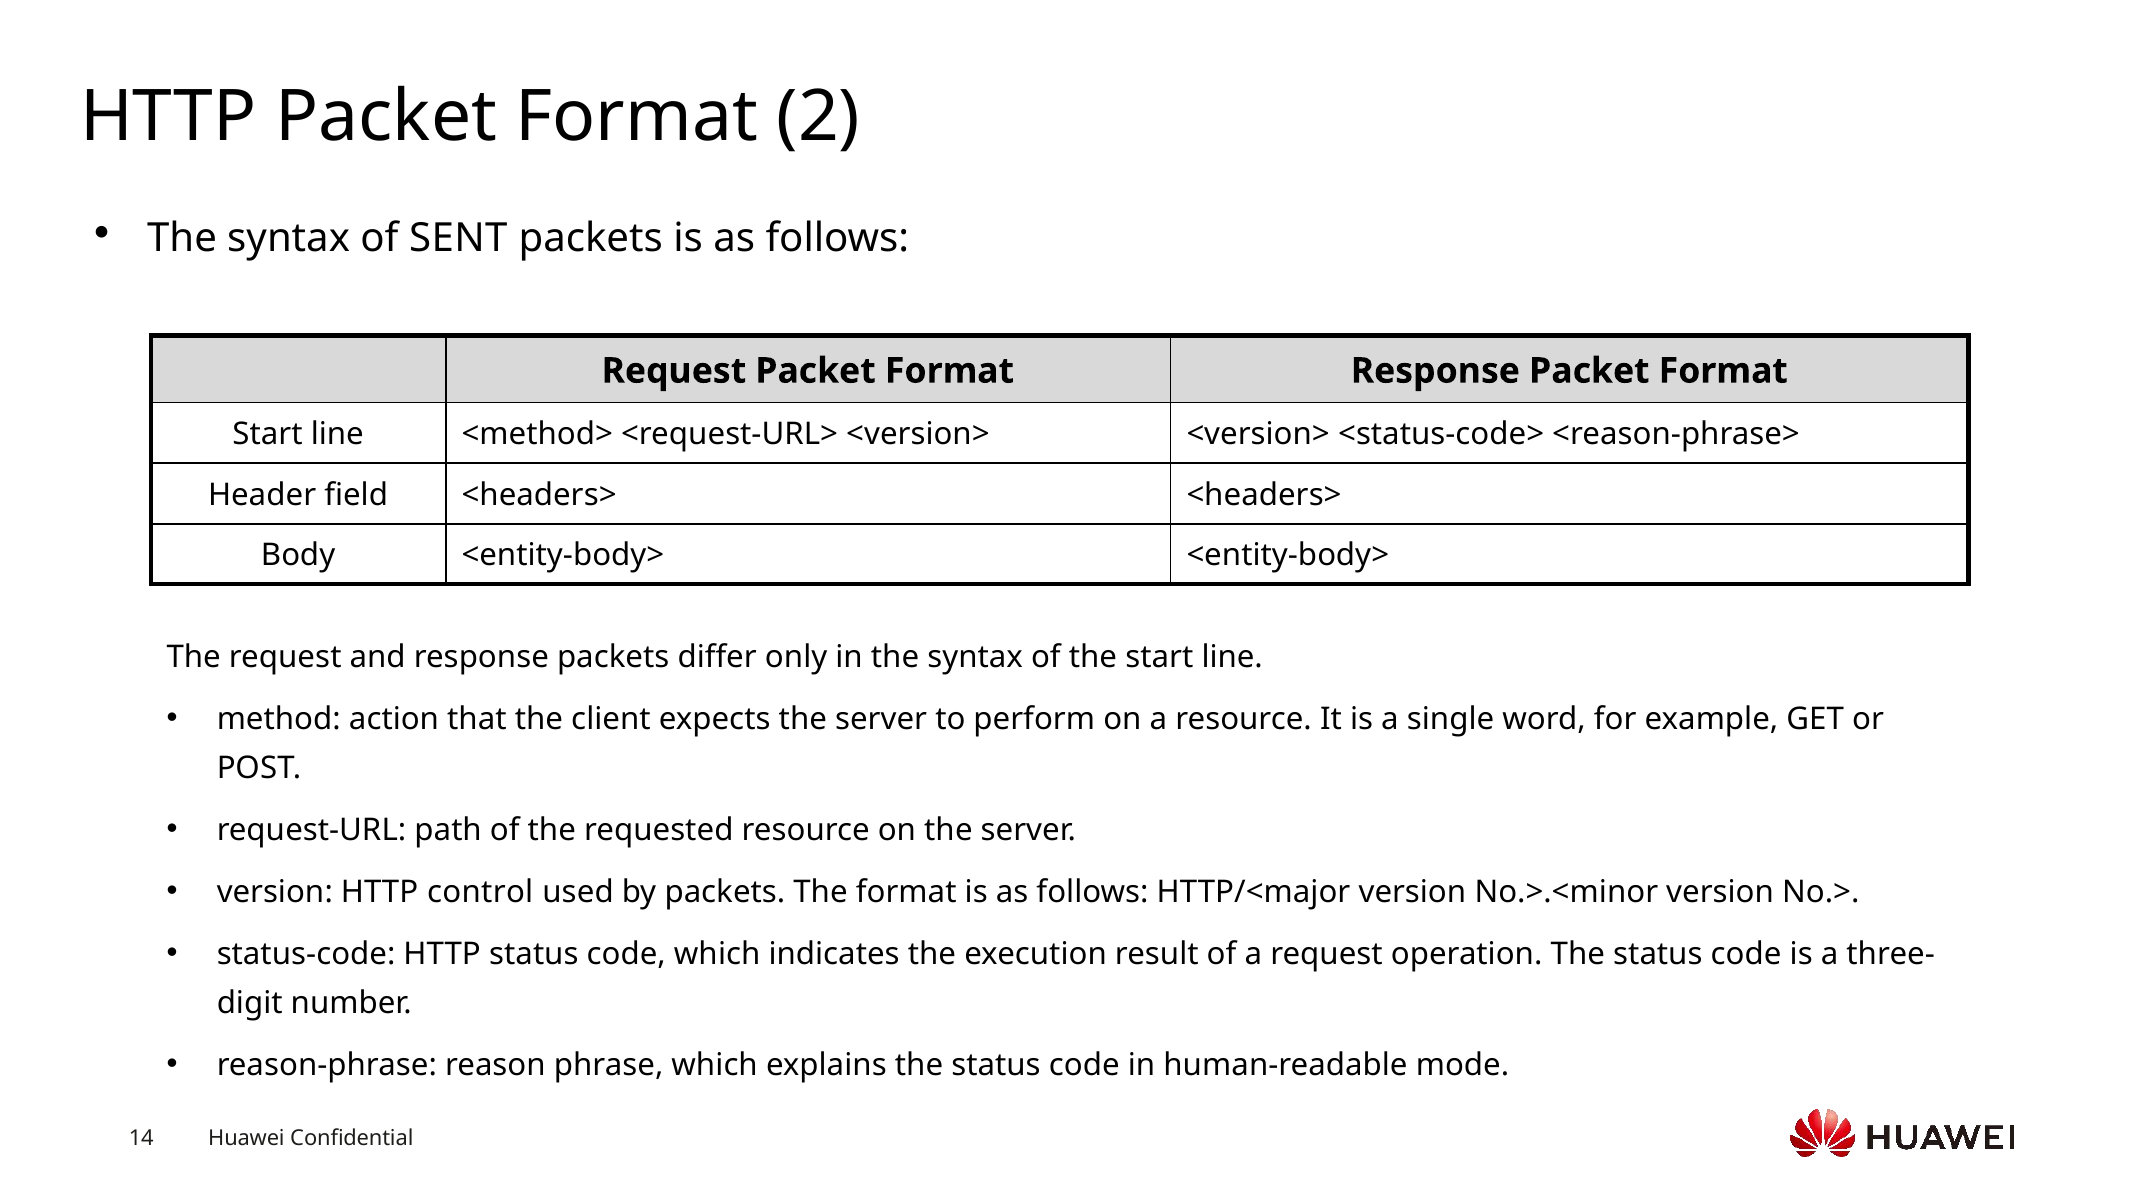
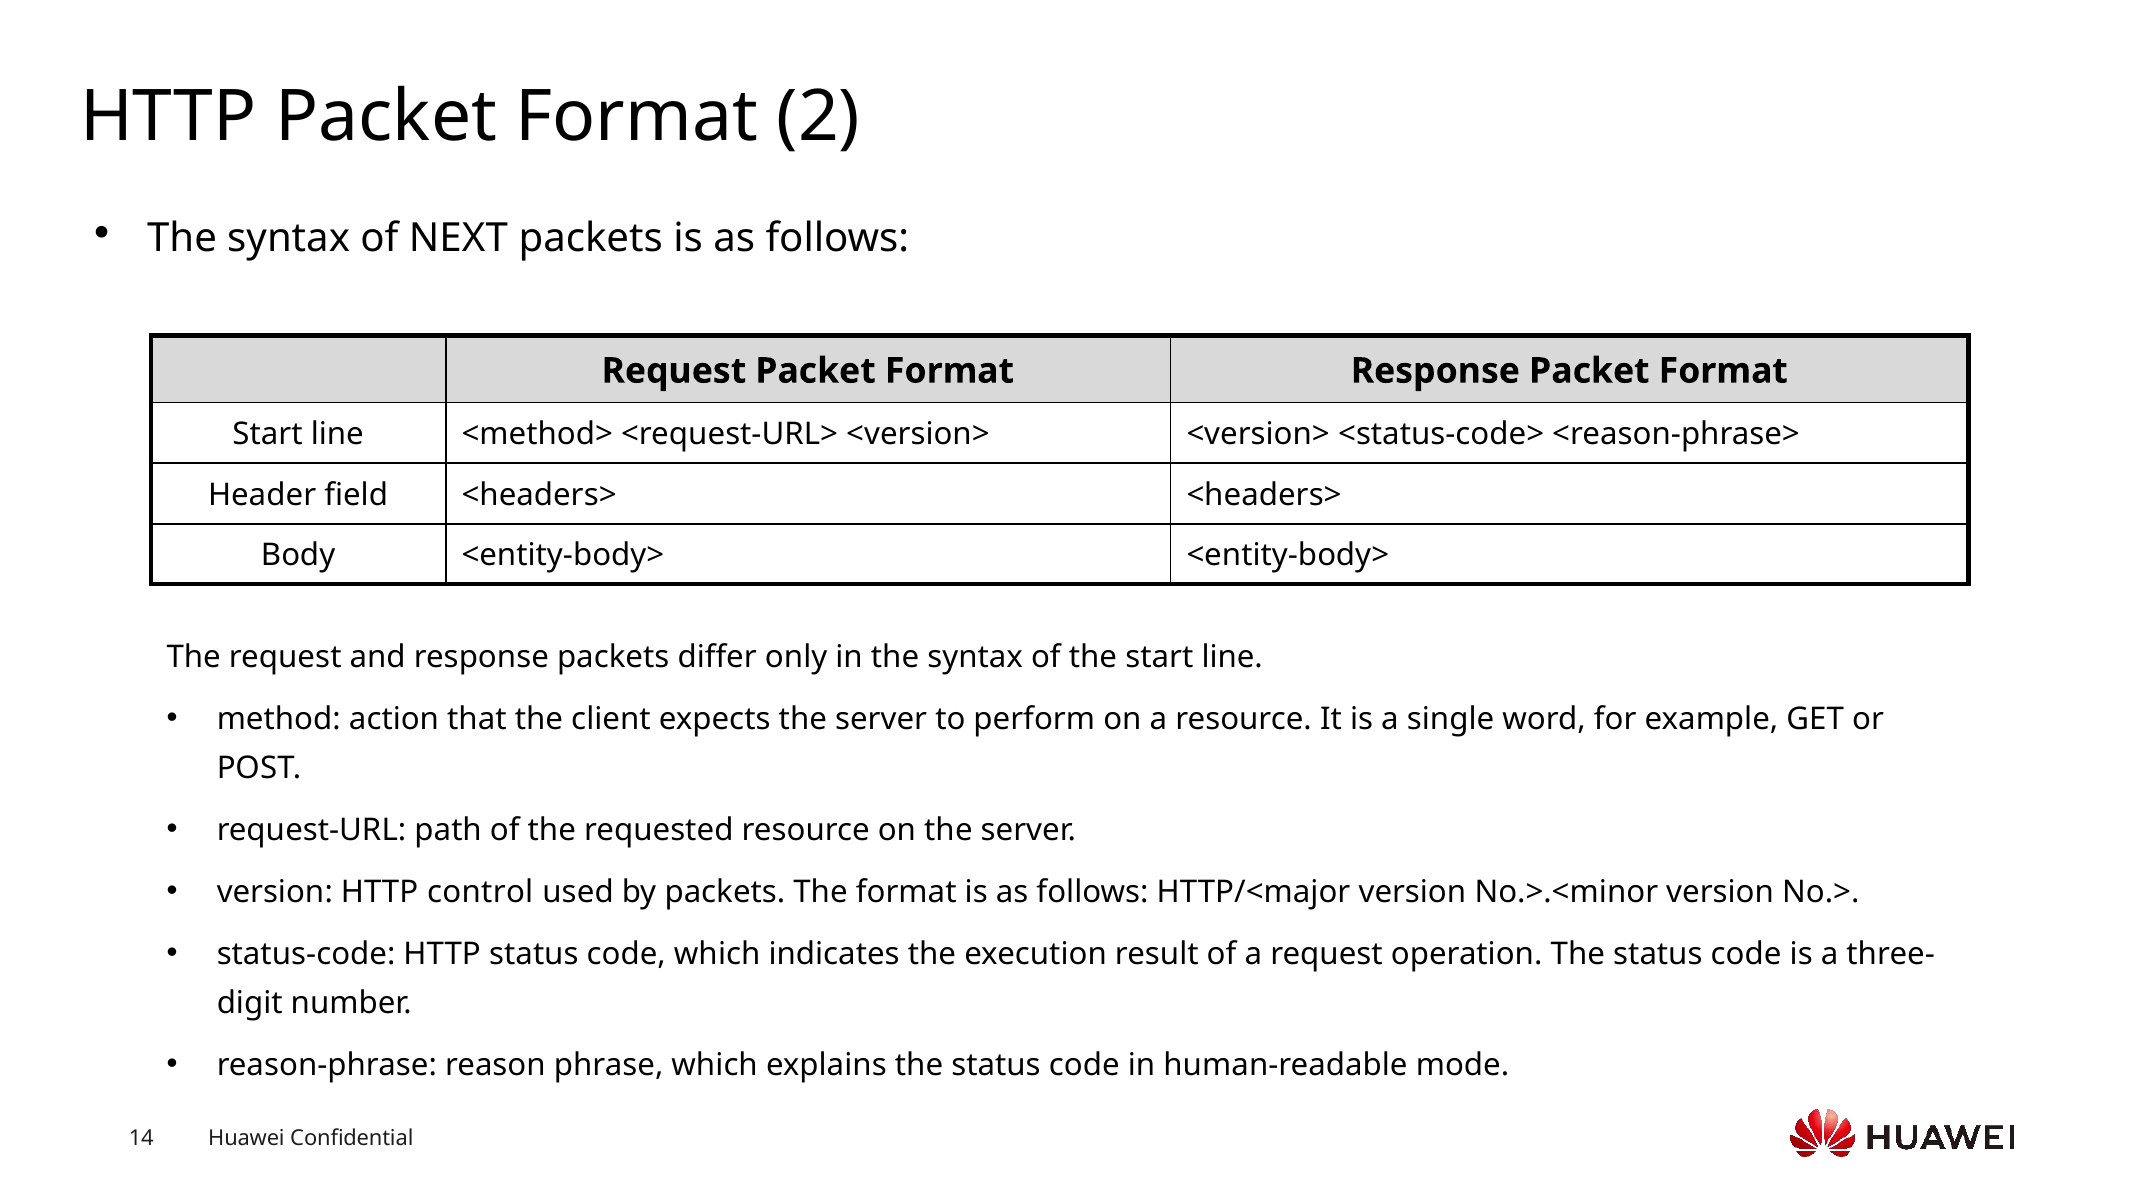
SENT: SENT -> NEXT
